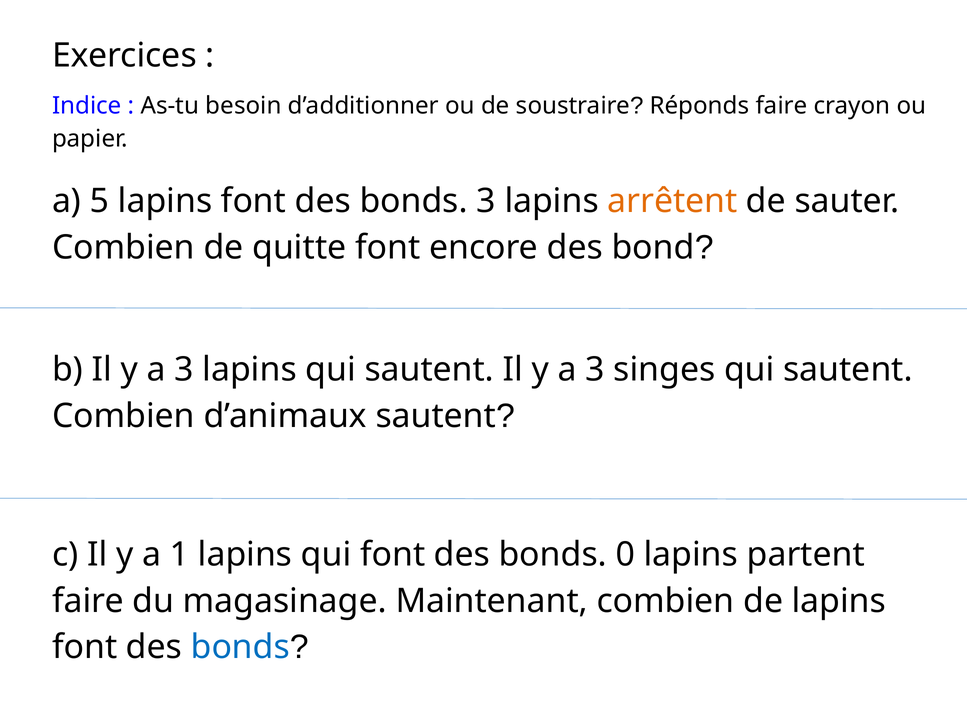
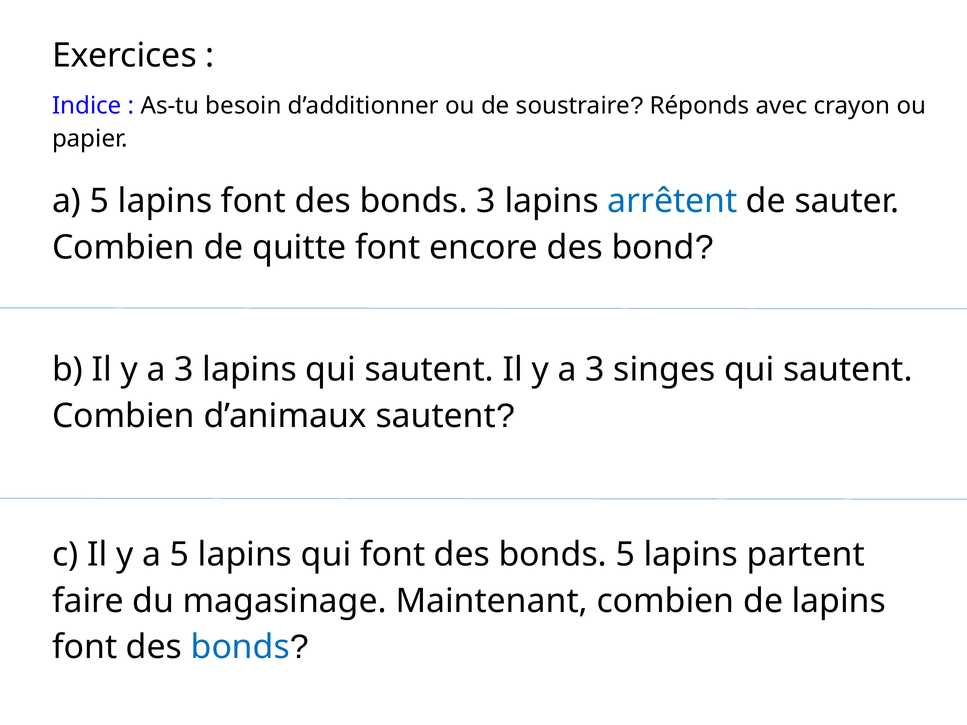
Réponds faire: faire -> avec
arrêtent colour: orange -> blue
y a 1: 1 -> 5
bonds 0: 0 -> 5
